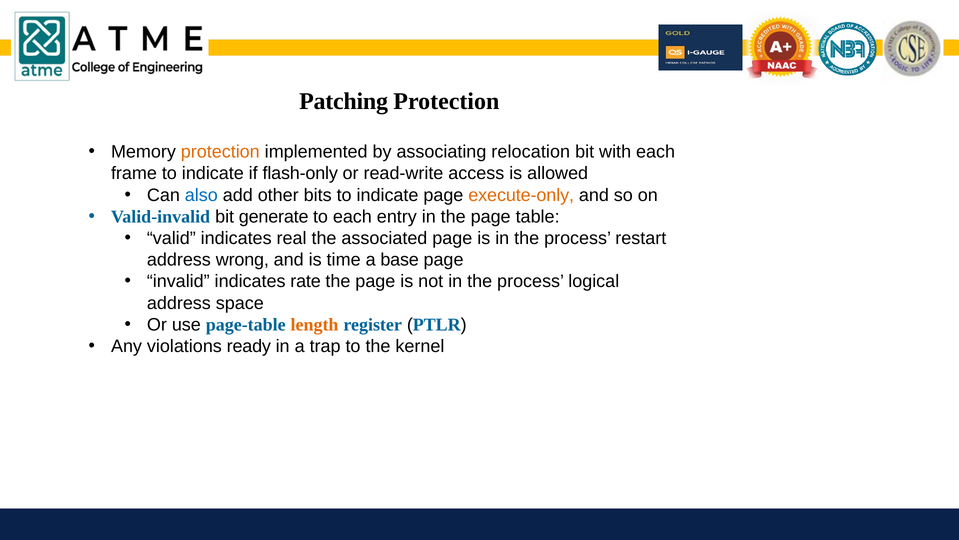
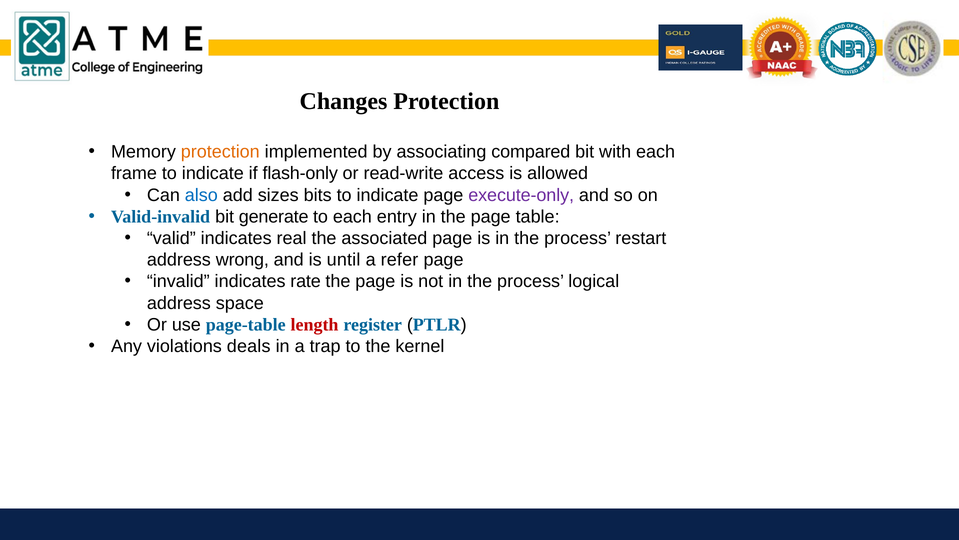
Patching: Patching -> Changes
relocation: relocation -> compared
other: other -> sizes
execute-only colour: orange -> purple
time: time -> until
base: base -> refer
length colour: orange -> red
ready: ready -> deals
